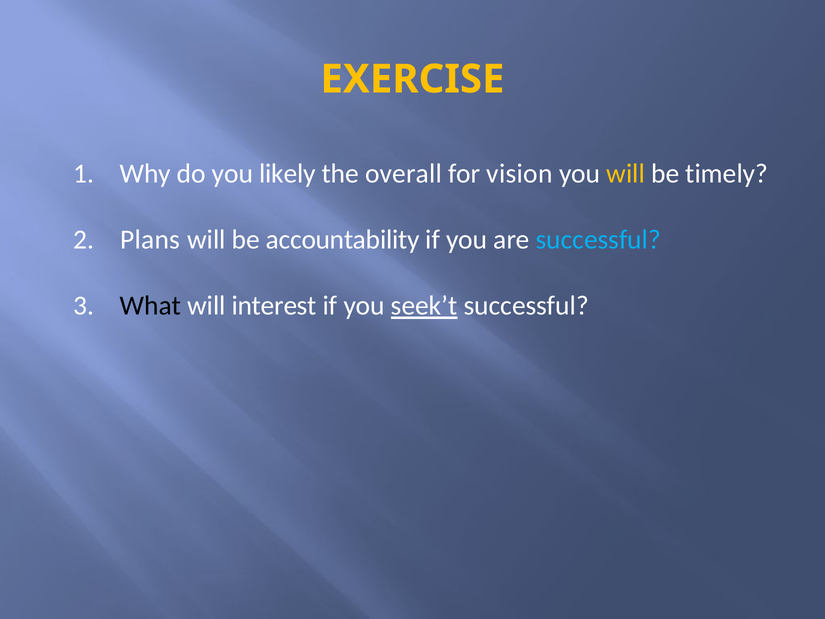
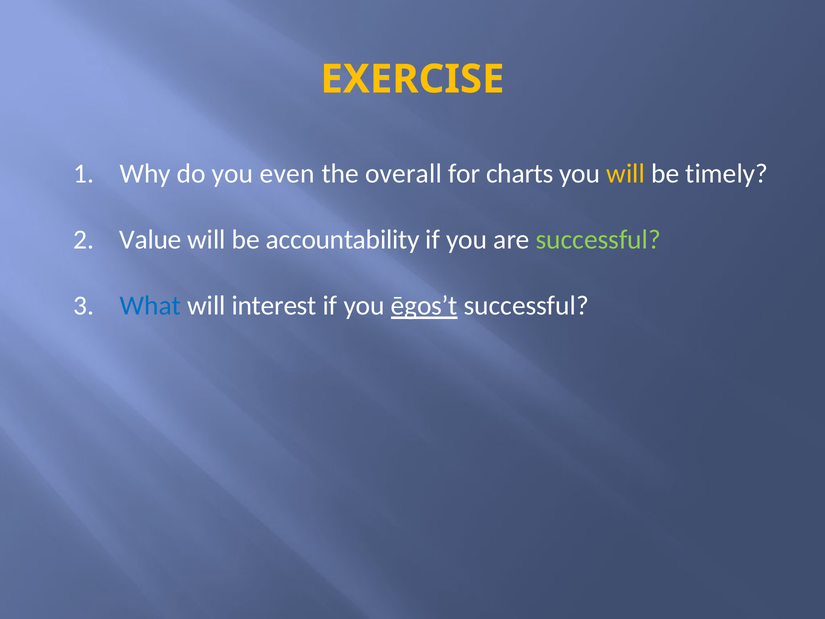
likely: likely -> even
vision: vision -> charts
Plans: Plans -> Value
successful at (598, 240) colour: light blue -> light green
What colour: black -> blue
seek’t: seek’t -> ēgos’t
